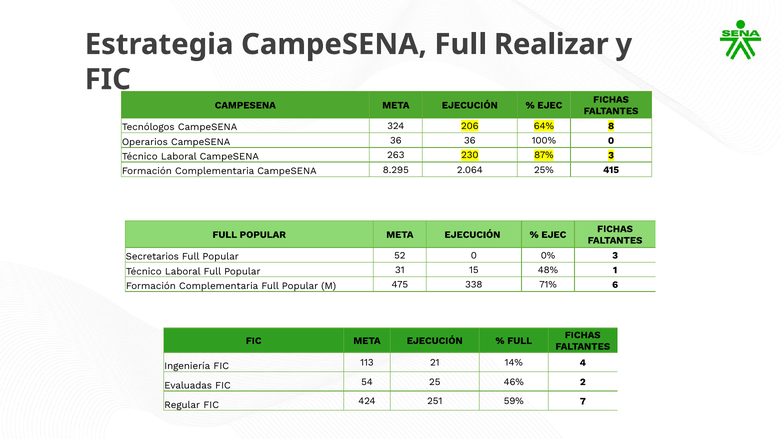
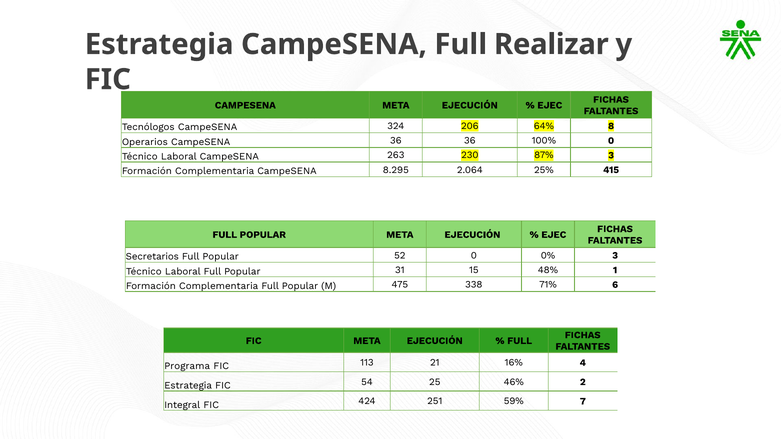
Ingeniería: Ingeniería -> Programa
14%: 14% -> 16%
Evaluadas at (188, 386): Evaluadas -> Estrategia
Regular: Regular -> Integral
